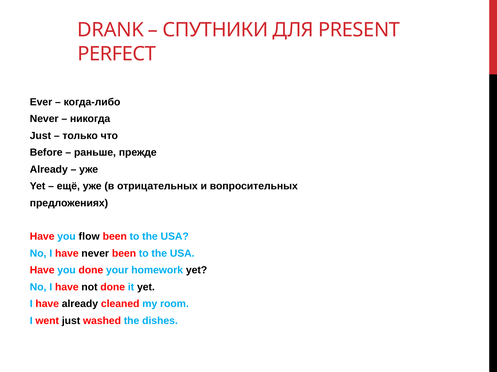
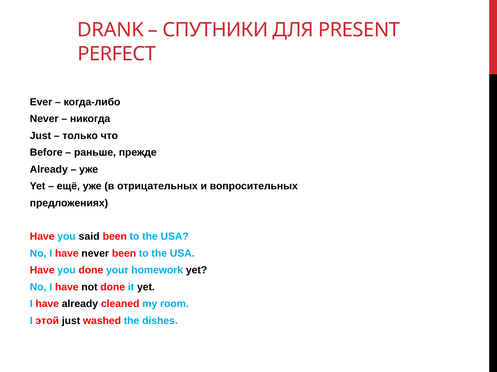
flow: flow -> said
went: went -> этой
